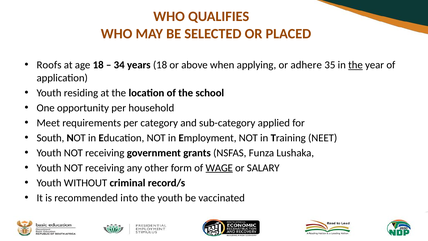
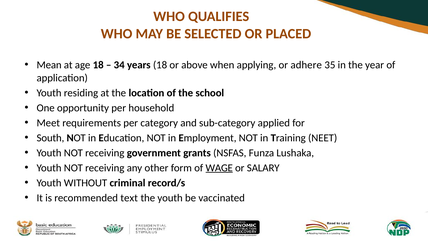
Roofs: Roofs -> Mean
the at (355, 65) underline: present -> none
into: into -> text
